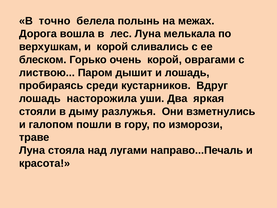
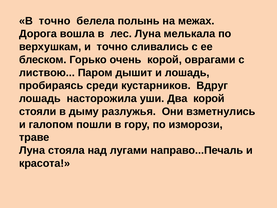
и корой: корой -> точно
Два яркая: яркая -> корой
